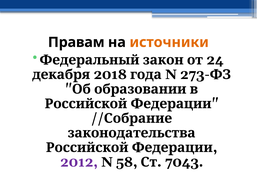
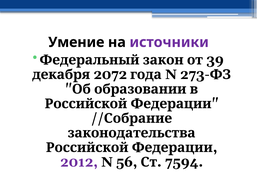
Правам: Правам -> Умение
источники colour: orange -> purple
24: 24 -> 39
2018: 2018 -> 2072
58: 58 -> 56
7043: 7043 -> 7594
